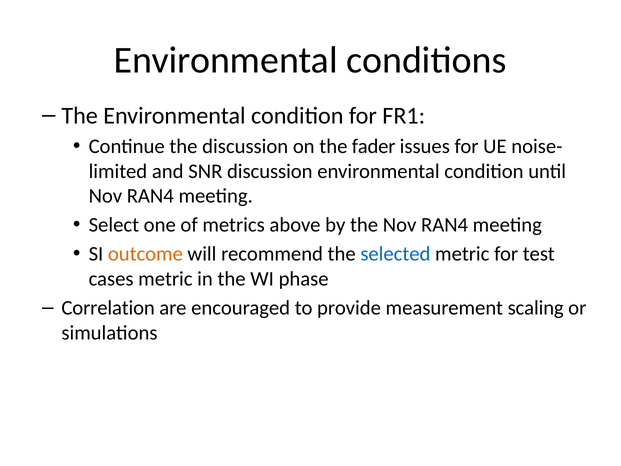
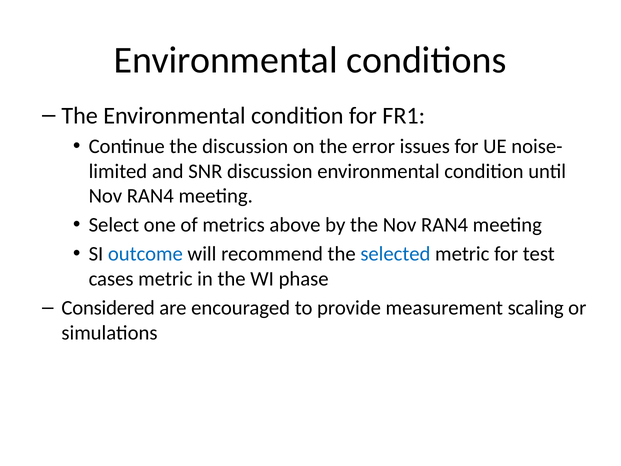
fader: fader -> error
outcome colour: orange -> blue
Correlation: Correlation -> Considered
